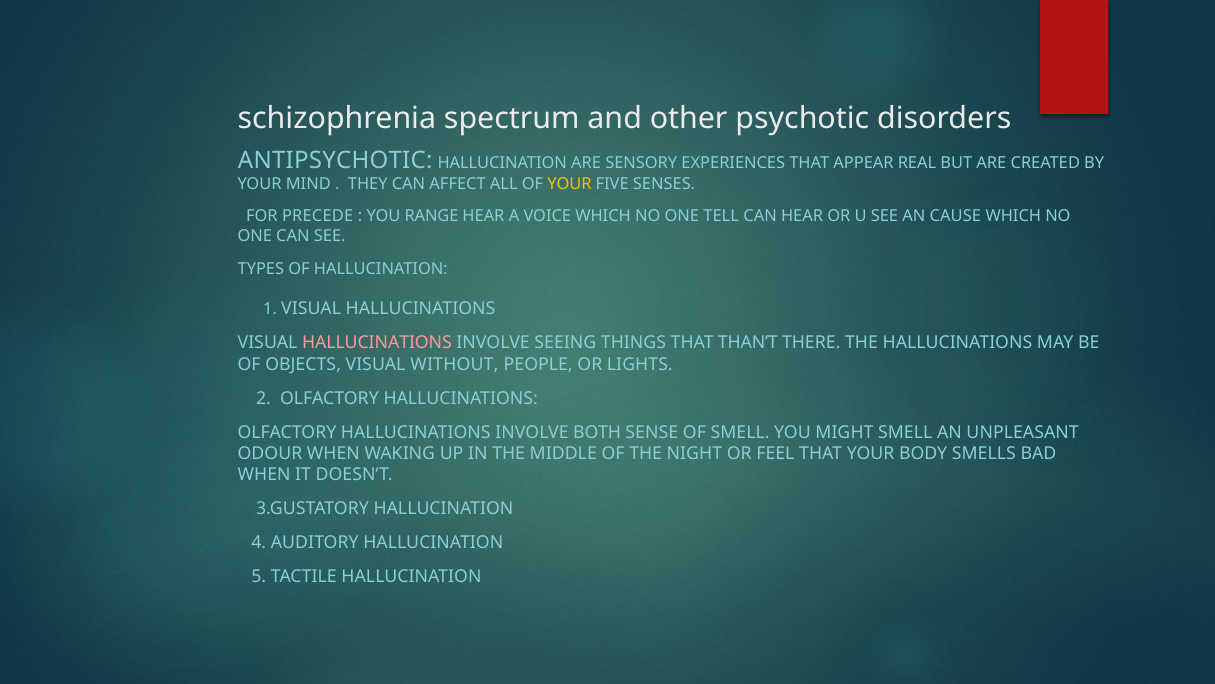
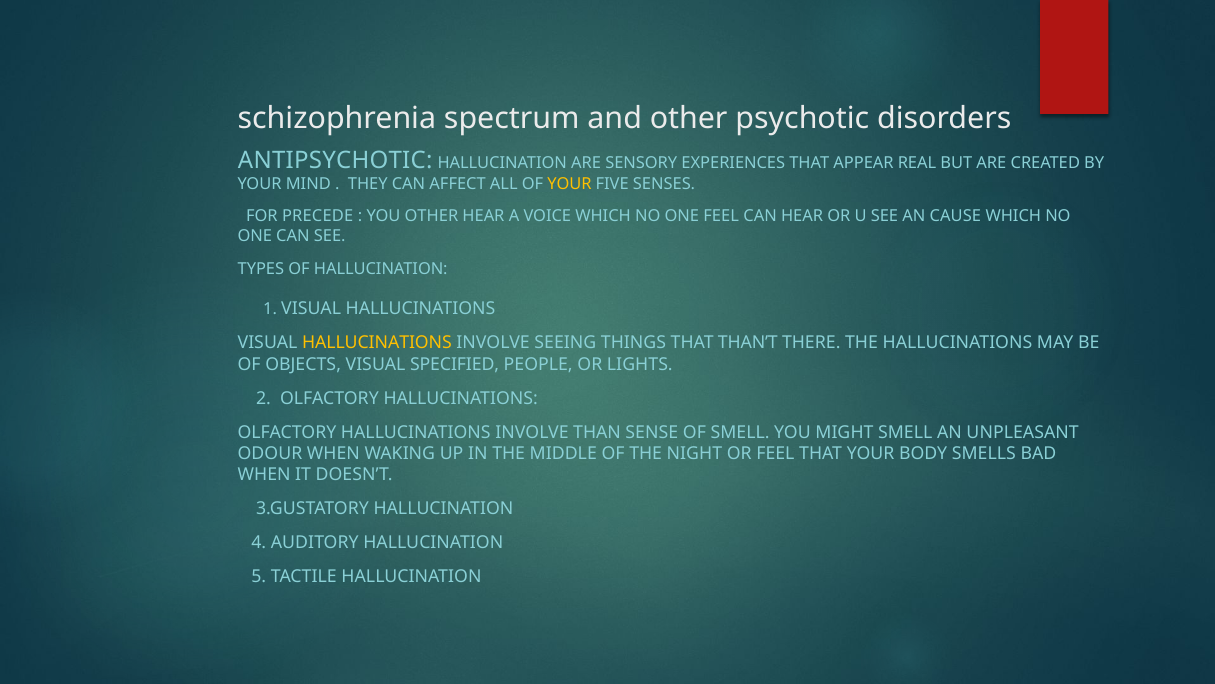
YOU RANGE: RANGE -> OTHER
ONE TELL: TELL -> FEEL
HALLUCINATIONS at (377, 343) colour: pink -> yellow
WITHOUT: WITHOUT -> SPECIFIED
BOTH: BOTH -> THAN
